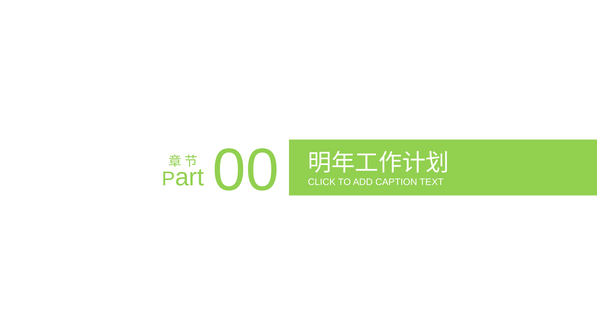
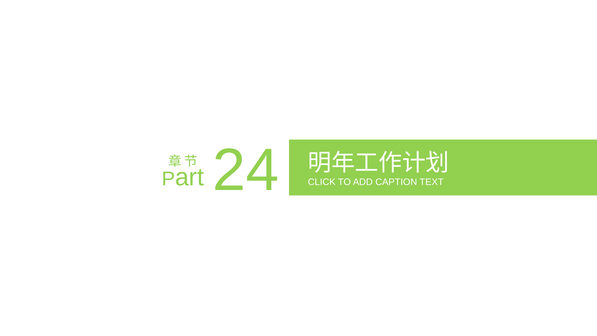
00: 00 -> 24
